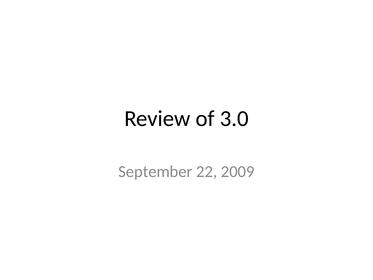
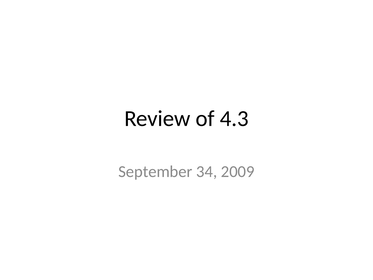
3.0: 3.0 -> 4.3
22: 22 -> 34
